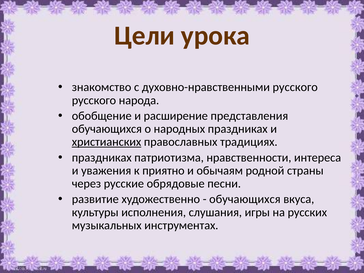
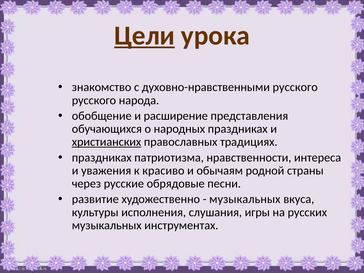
Цели underline: none -> present
приятно: приятно -> красиво
обучающихся at (245, 199): обучающихся -> музыкальных
